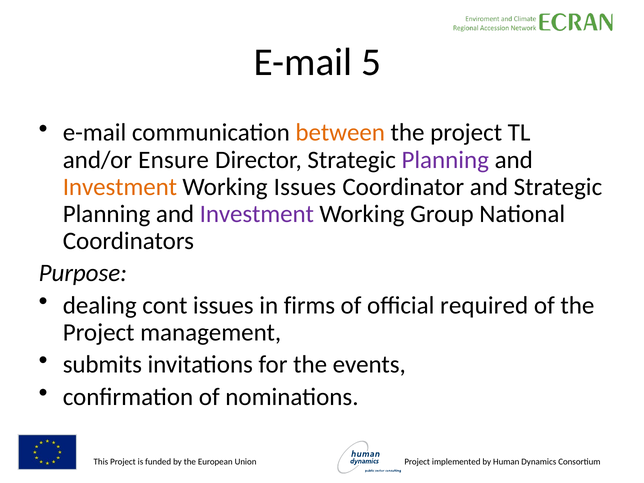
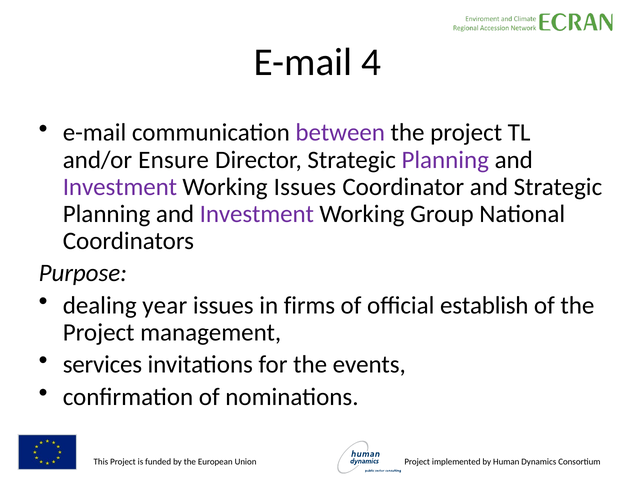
5: 5 -> 4
between colour: orange -> purple
Investment at (120, 187) colour: orange -> purple
cont: cont -> year
required: required -> establish
submits: submits -> services
